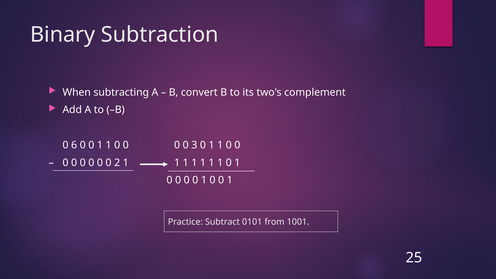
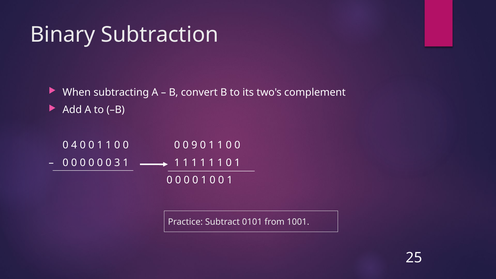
6: 6 -> 4
3: 3 -> 9
2: 2 -> 3
